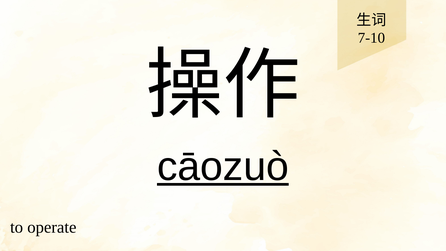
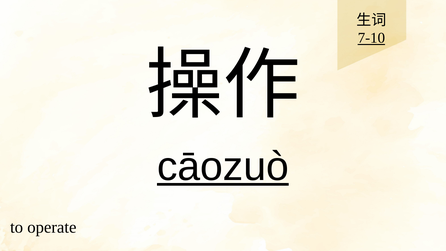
7-10 underline: none -> present
